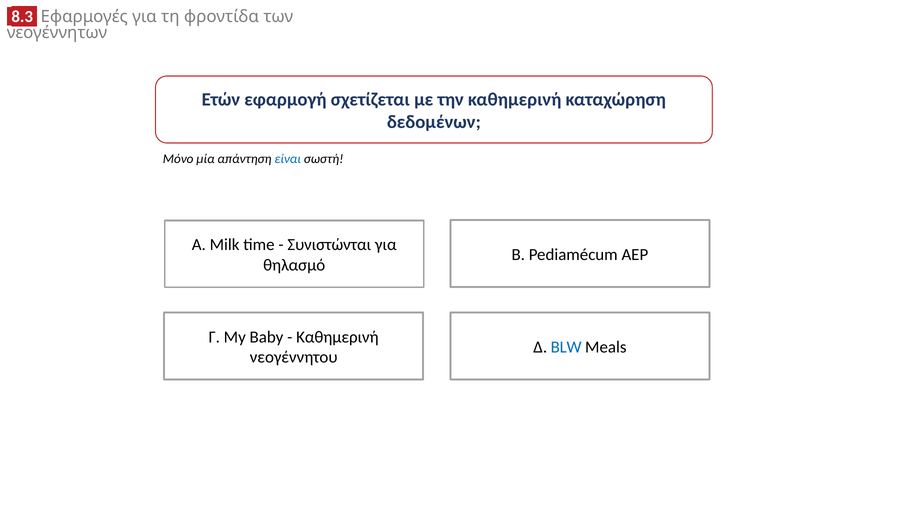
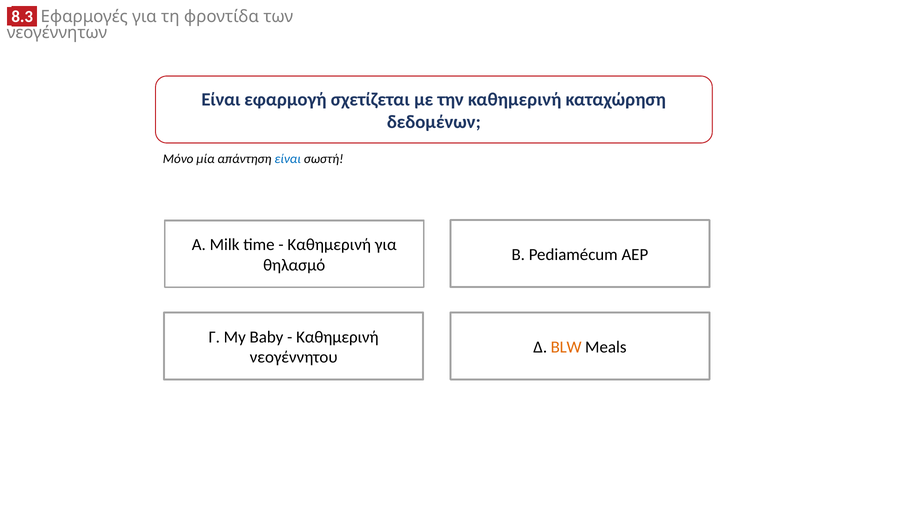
Ετών at (221, 99): Ετών -> Είναι
Συνιστώνται at (329, 245): Συνιστώνται -> Καθημερινή
BLW colour: blue -> orange
